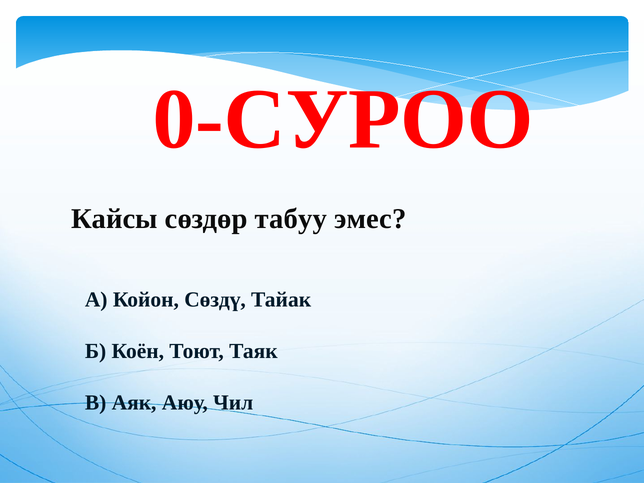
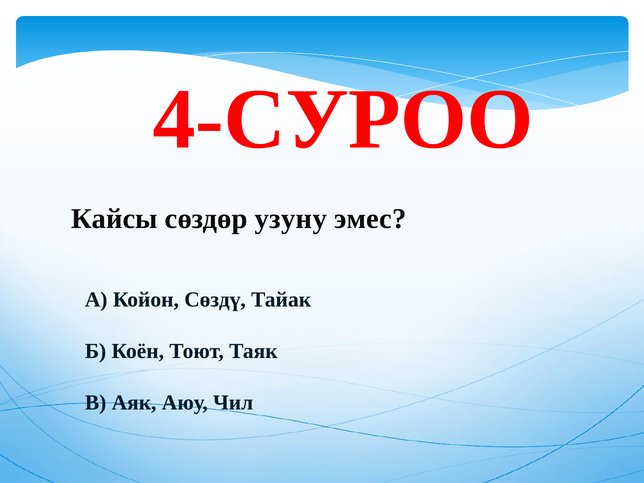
0-СУРОО: 0-СУРОО -> 4-СУРОО
табуу: табуу -> узуну
